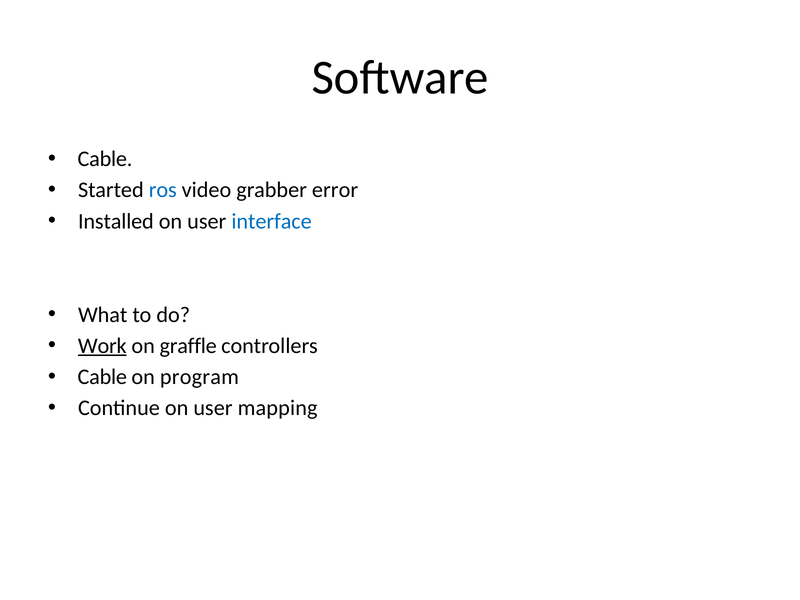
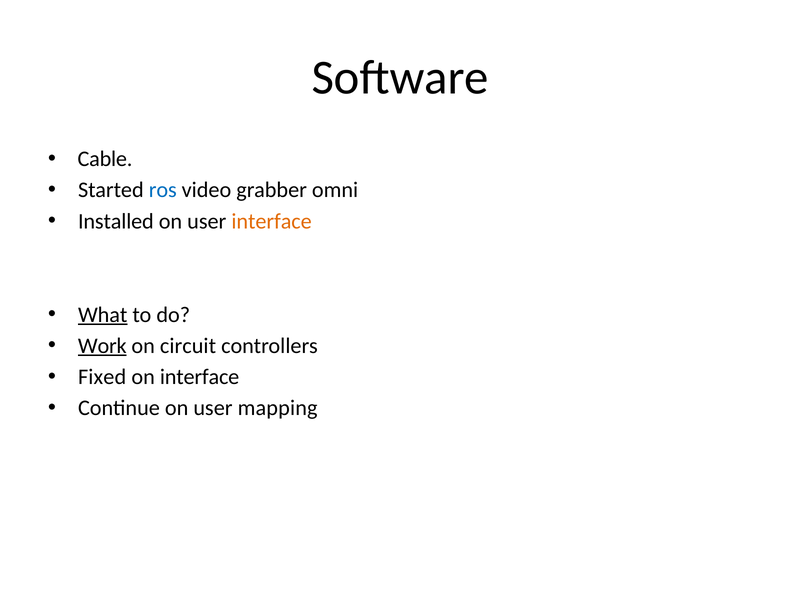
error: error -> omni
interface at (272, 221) colour: blue -> orange
What underline: none -> present
graffle: graffle -> circuit
Cable at (102, 377): Cable -> Fixed
on program: program -> interface
